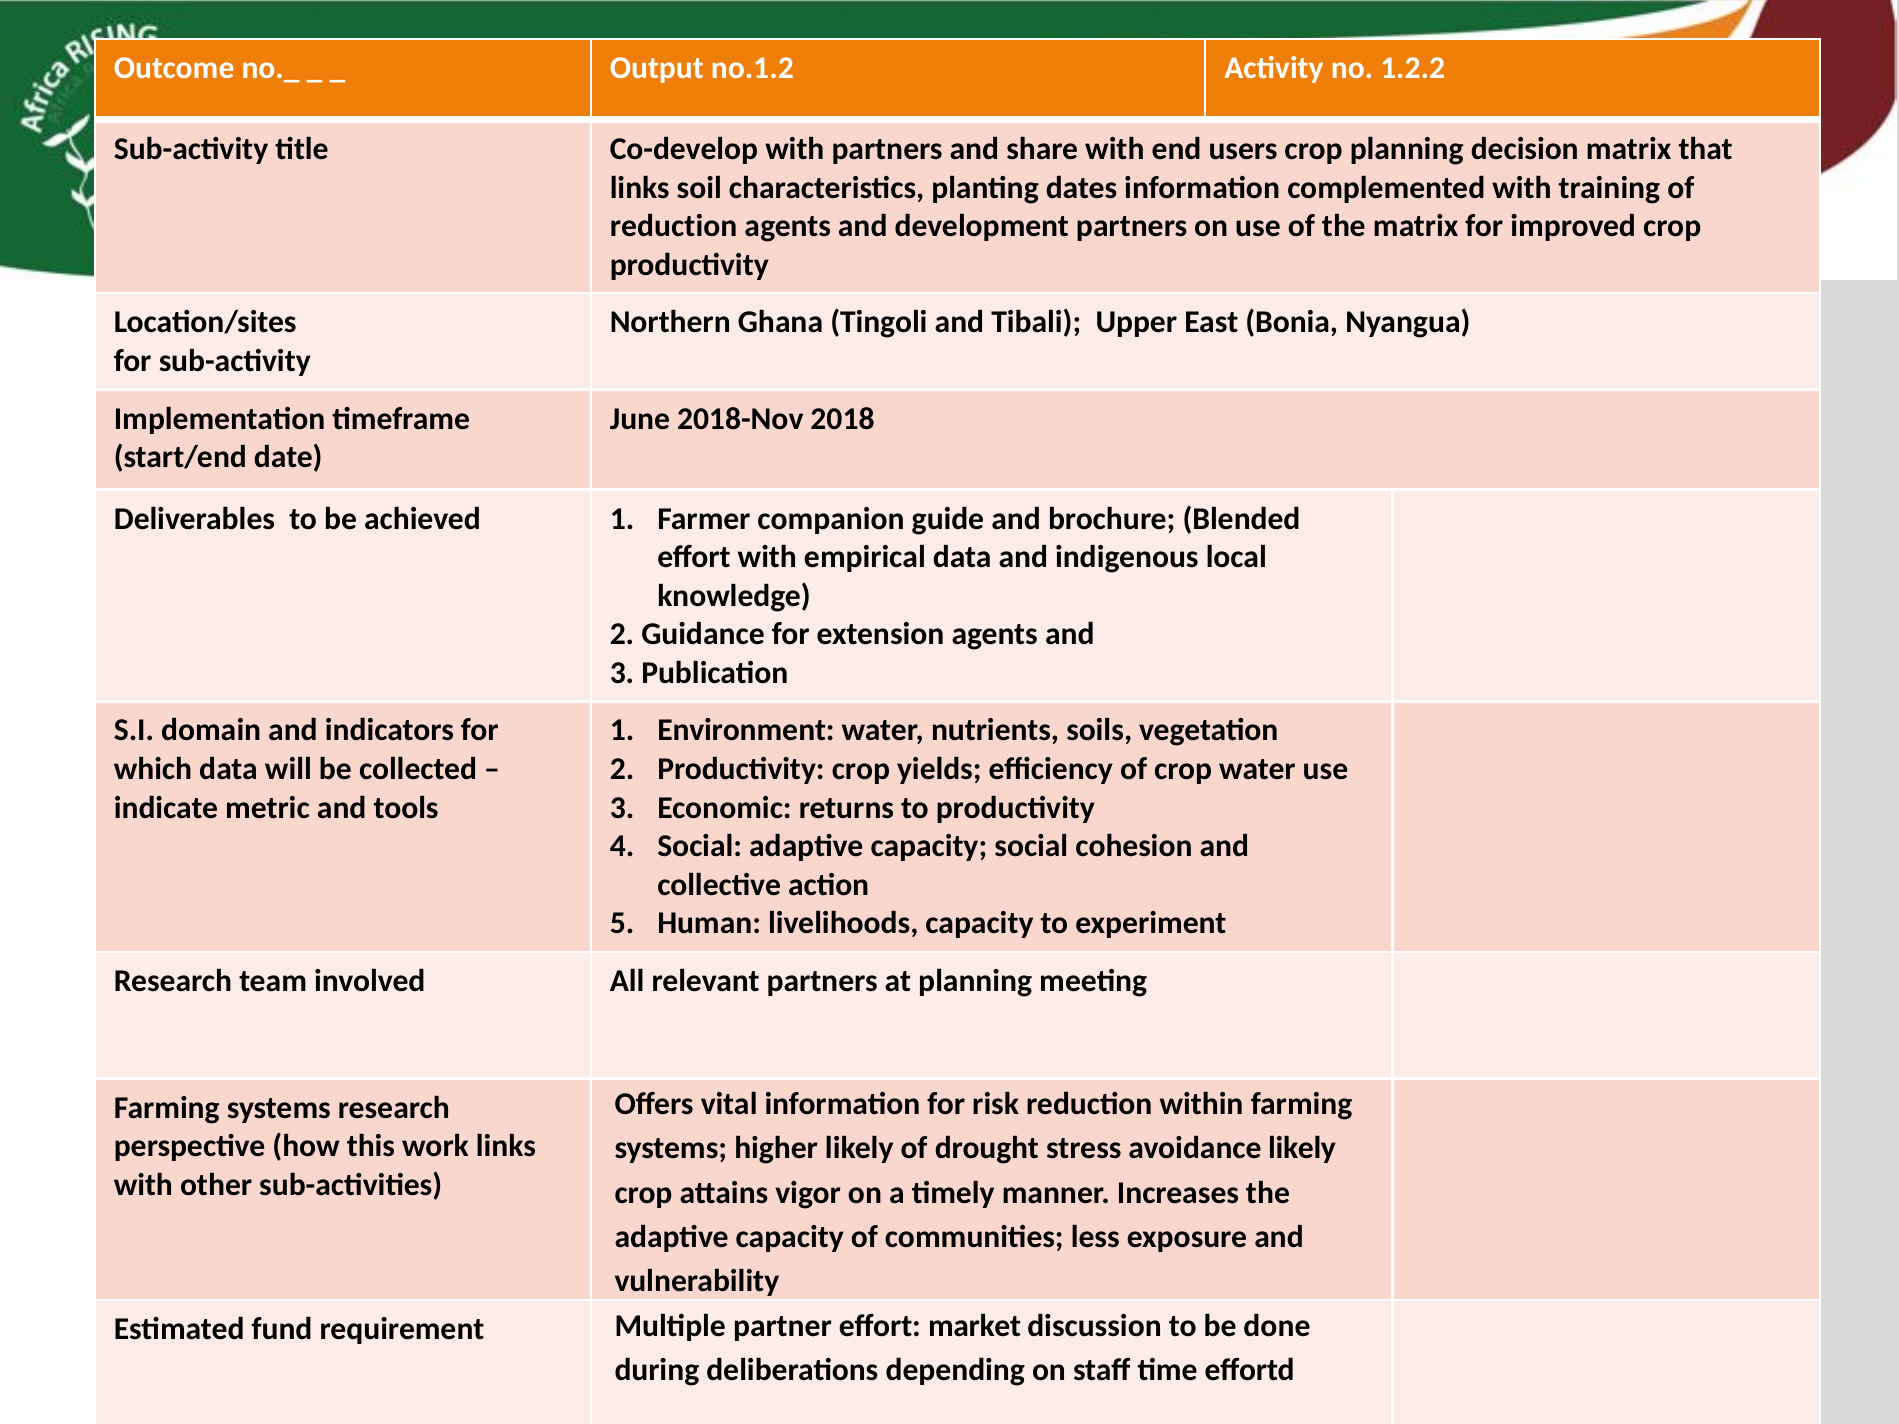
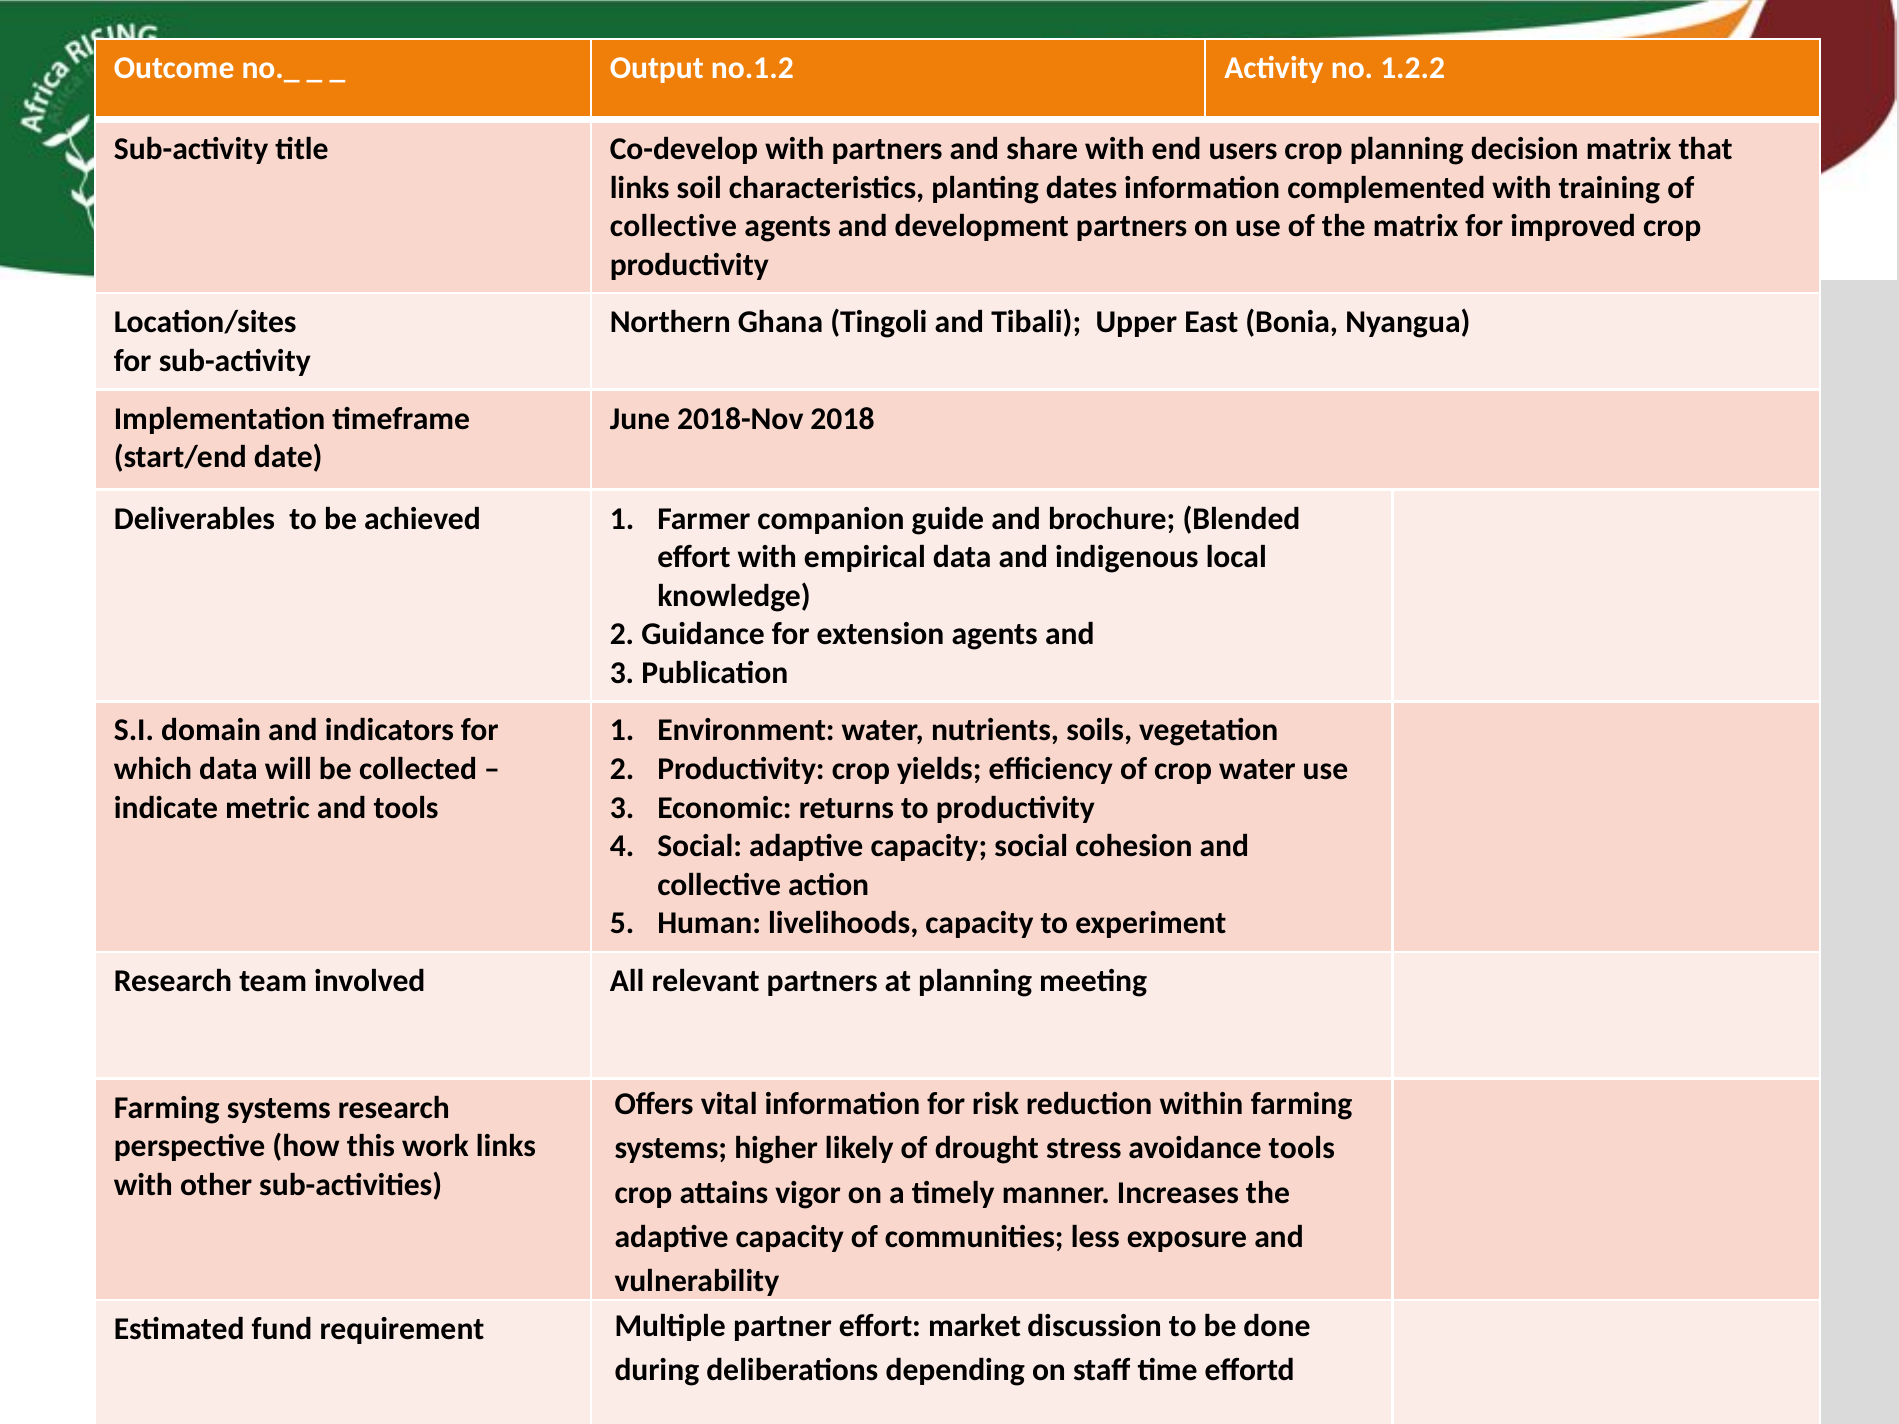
reduction at (674, 226): reduction -> collective
avoidance likely: likely -> tools
